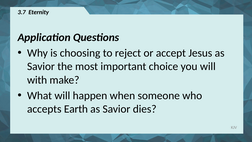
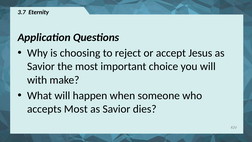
accepts Earth: Earth -> Most
